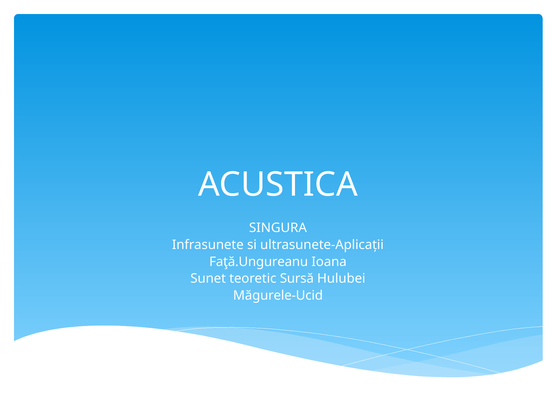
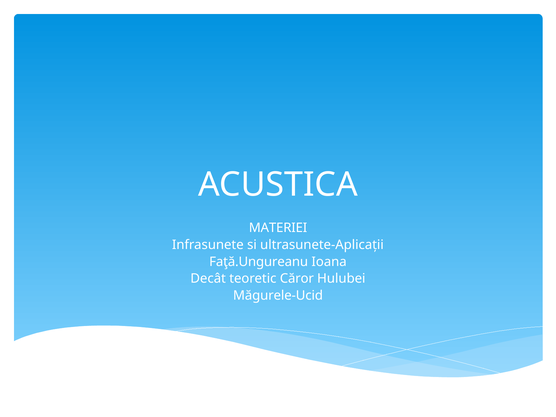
SINGURA: SINGURA -> MATERIEI
Sunet: Sunet -> Decât
Sursă: Sursă -> Căror
